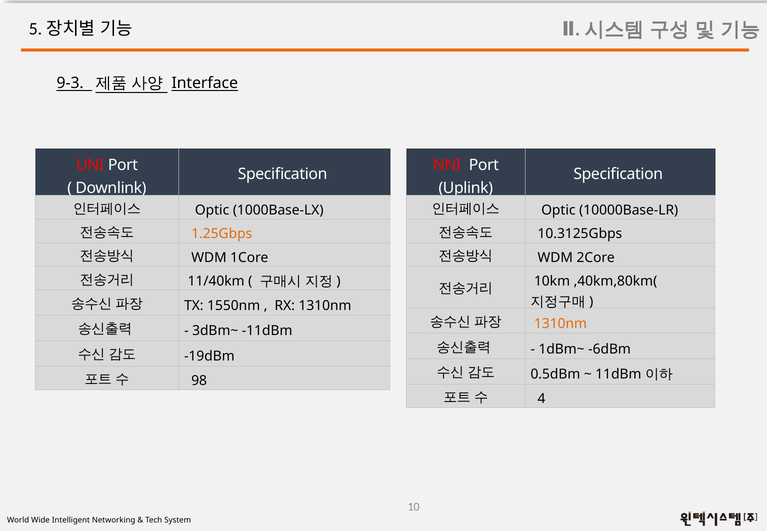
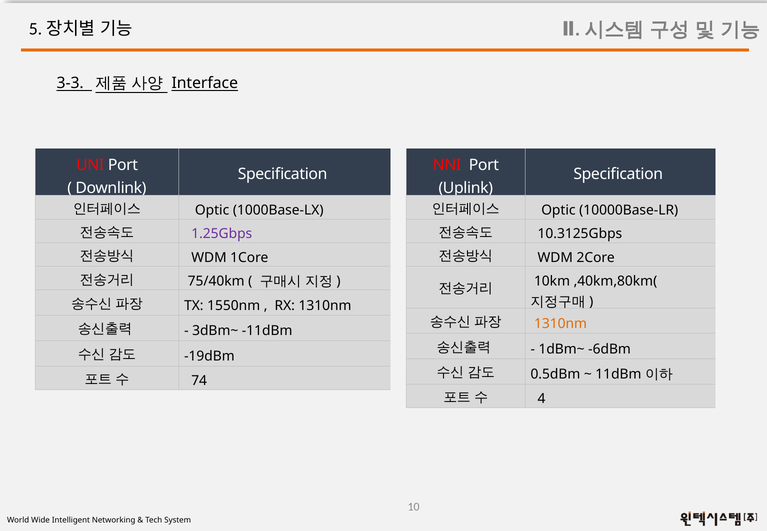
9-3: 9-3 -> 3-3
1.25Gbps colour: orange -> purple
11/40km: 11/40km -> 75/40km
98: 98 -> 74
